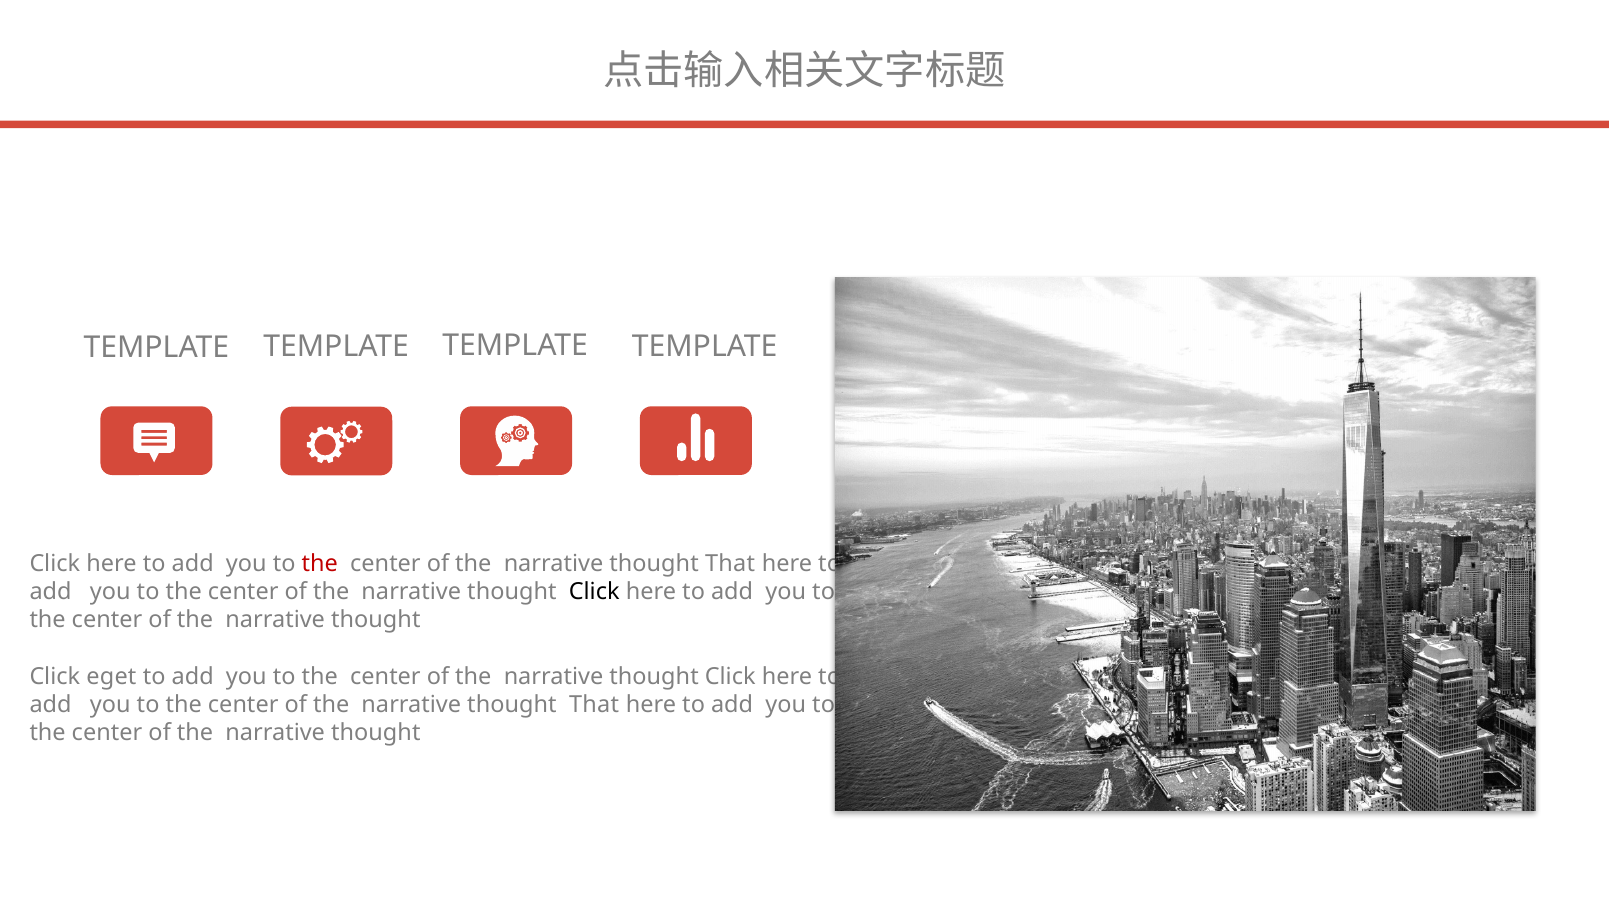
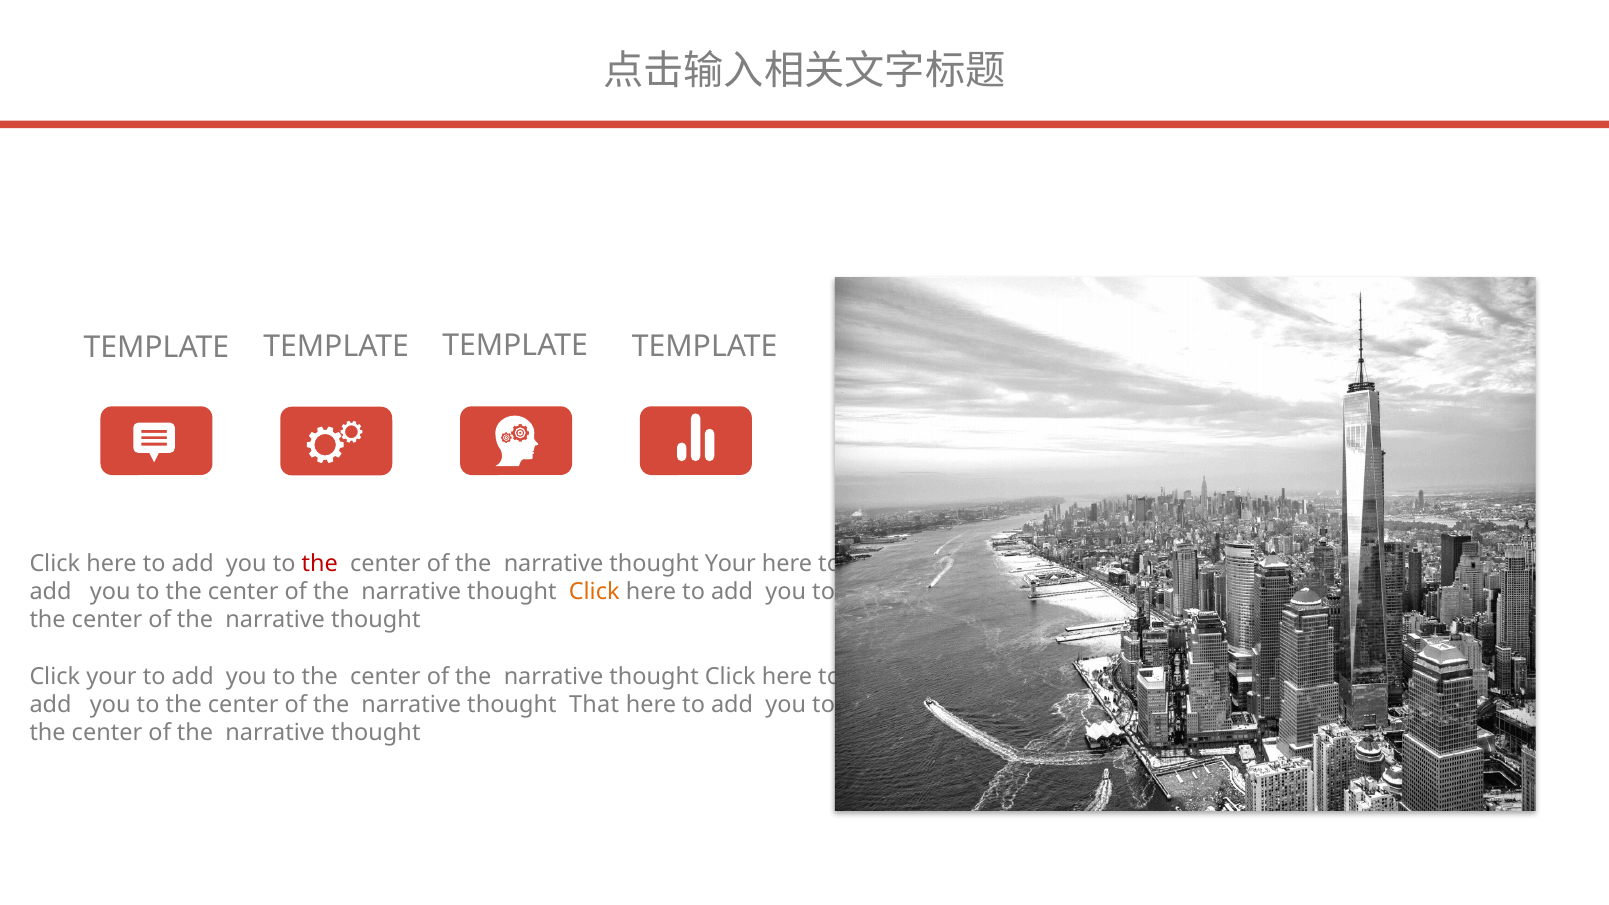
That at (730, 564): That -> Your
Click at (594, 592) colour: black -> orange
Click eget: eget -> your
